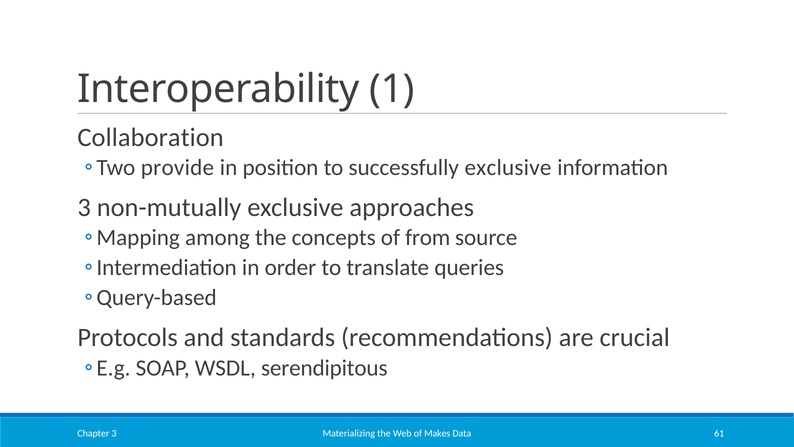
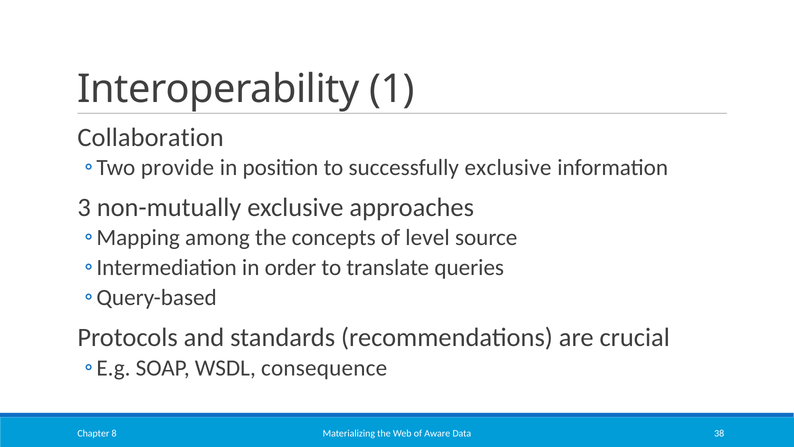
from: from -> level
serendipitous: serendipitous -> consequence
Makes: Makes -> Aware
61: 61 -> 38
Chapter 3: 3 -> 8
